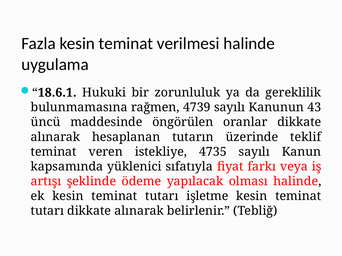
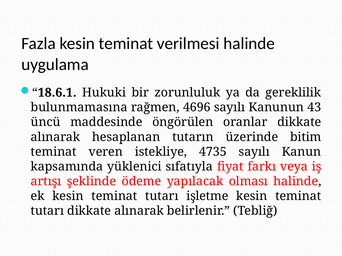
4739: 4739 -> 4696
teklif: teklif -> bitim
